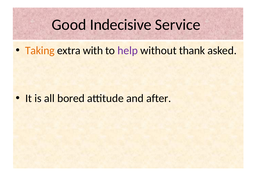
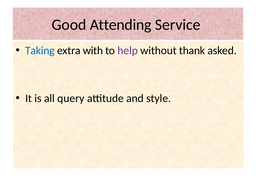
Indecisive: Indecisive -> Attending
Taking colour: orange -> blue
bored: bored -> query
after: after -> style
